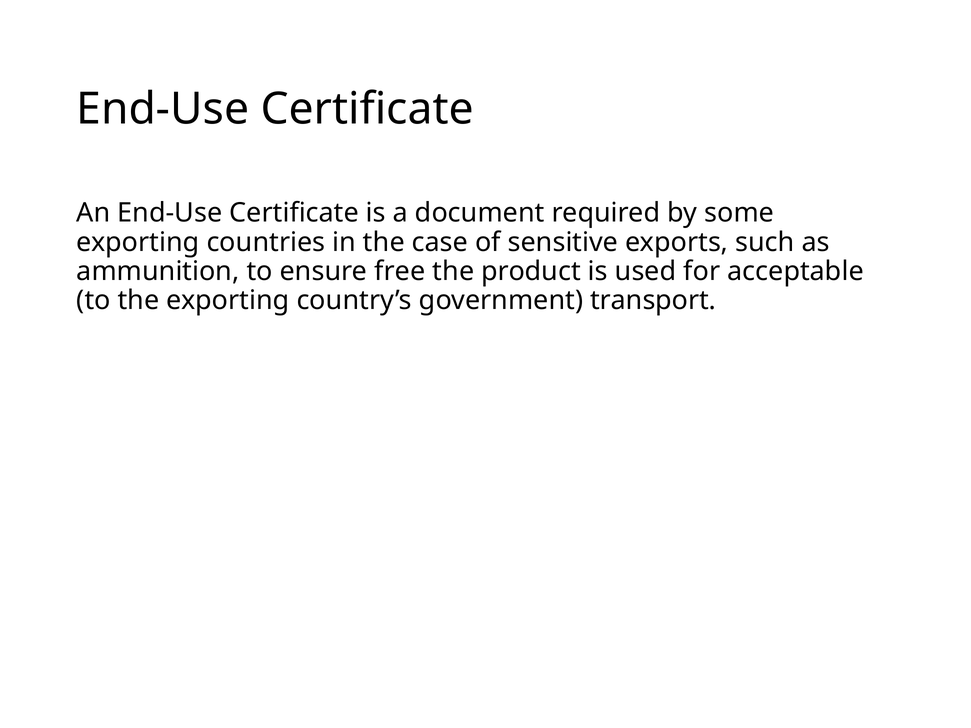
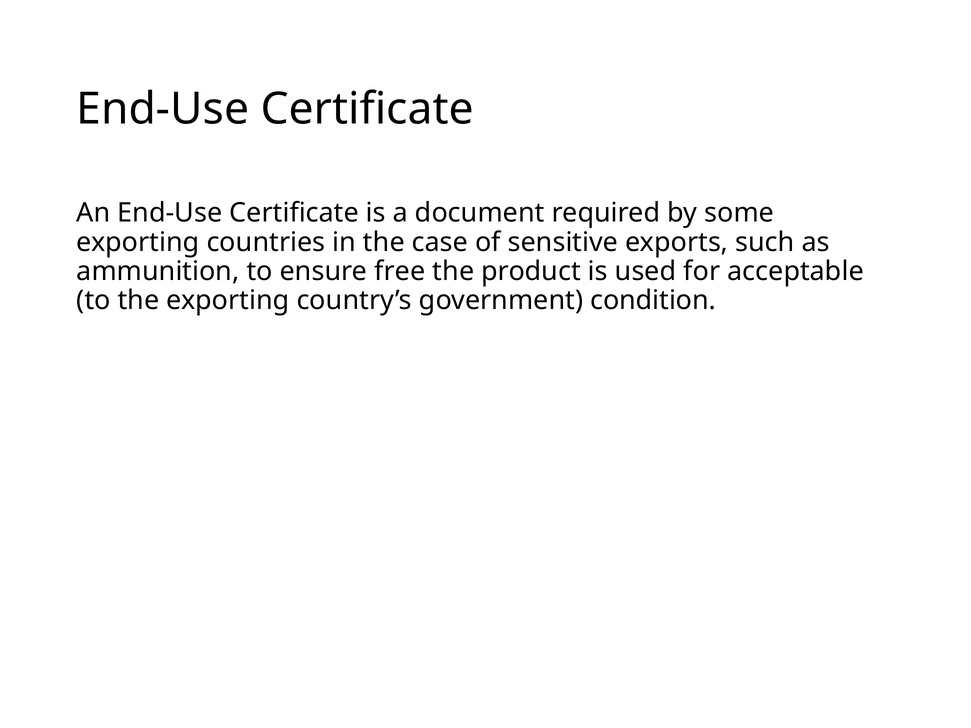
transport: transport -> condition
